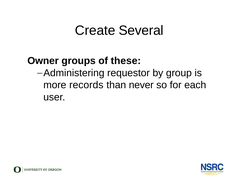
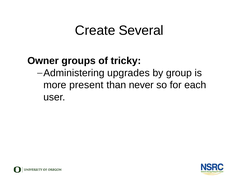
these: these -> tricky
requestor: requestor -> upgrades
records: records -> present
